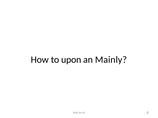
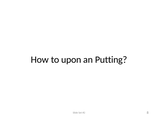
Mainly: Mainly -> Putting
